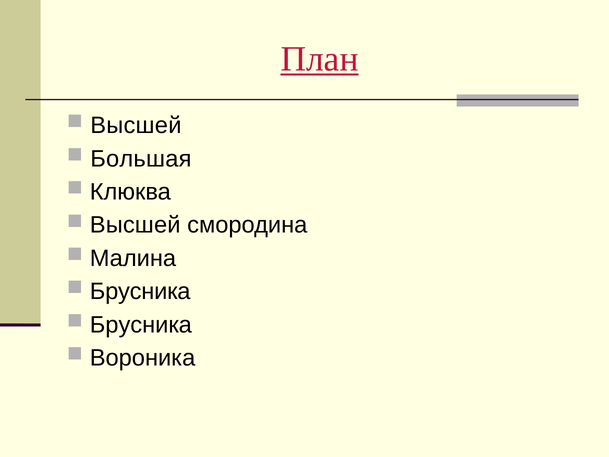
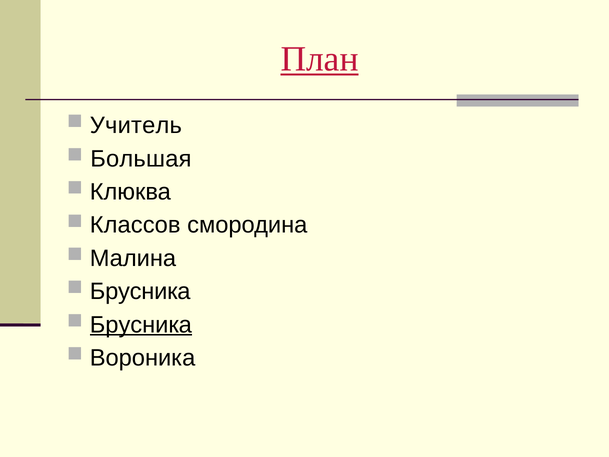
Высшей at (136, 125): Высшей -> Учитель
Высшей at (135, 225): Высшей -> Классов
Брусника at (141, 325) underline: none -> present
